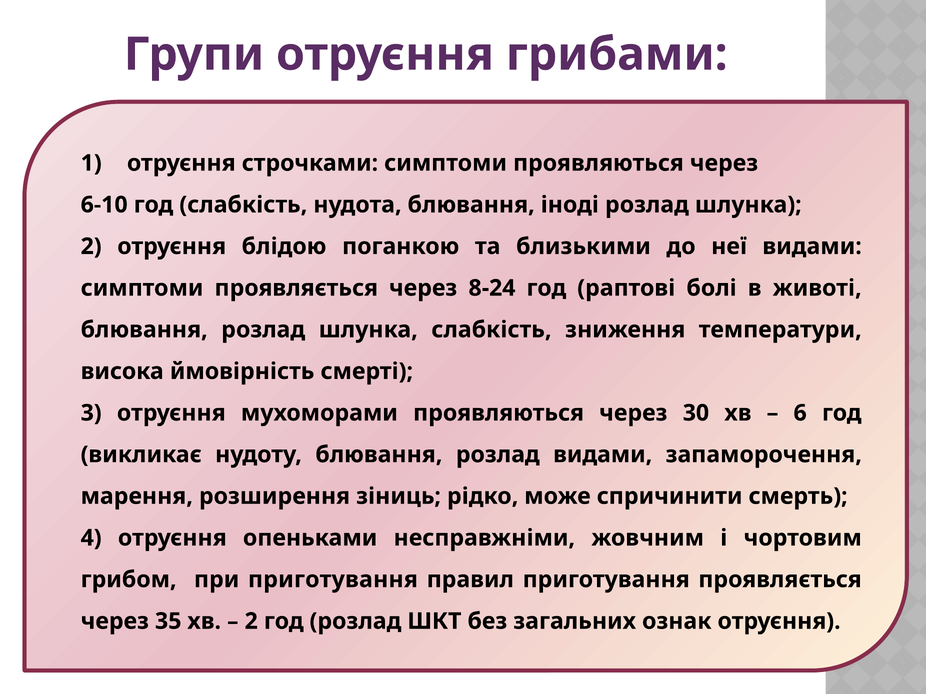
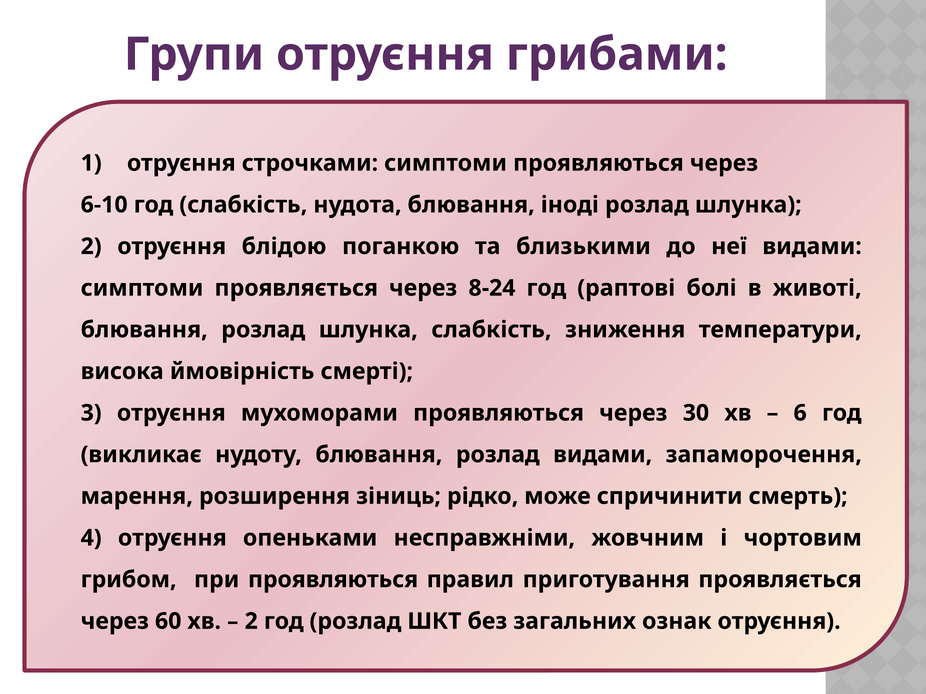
при приготування: приготування -> проявляються
35: 35 -> 60
